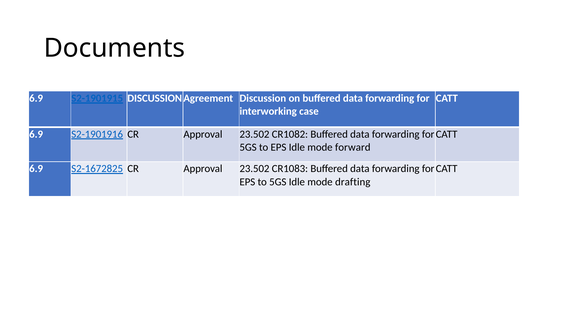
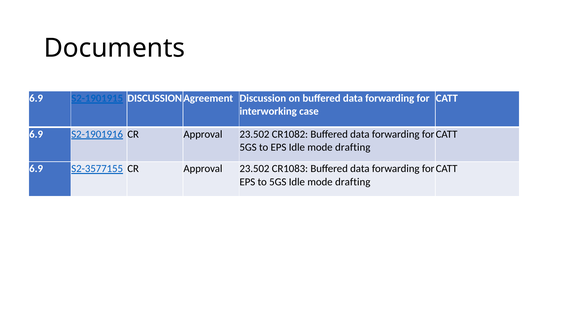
EPS Idle mode forward: forward -> drafting
S2-1672825: S2-1672825 -> S2-3577155
